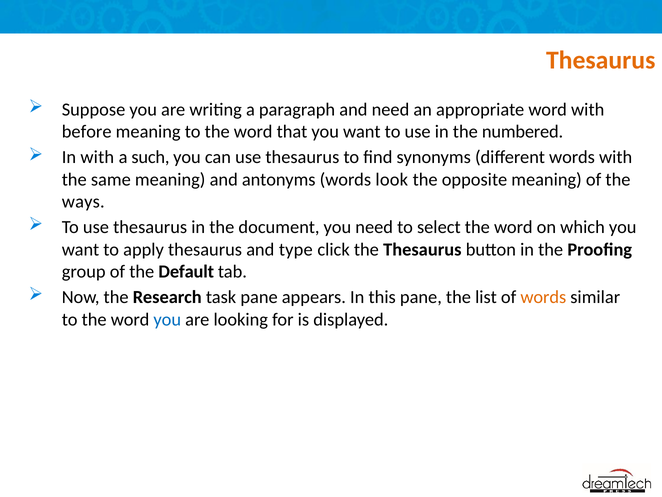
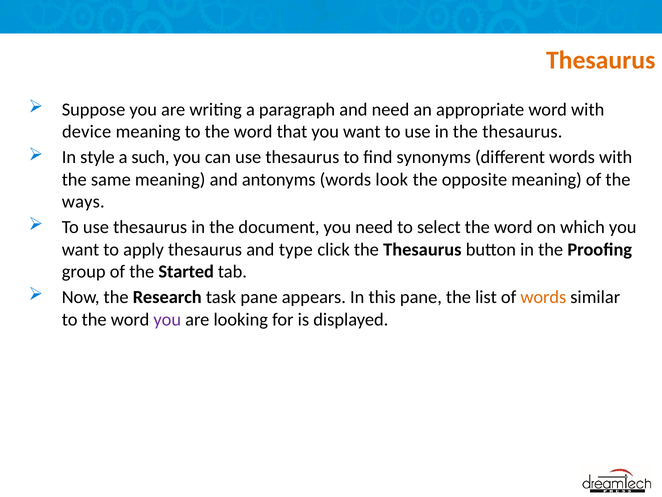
before: before -> device
in the numbered: numbered -> thesaurus
In with: with -> style
Default: Default -> Started
you at (167, 319) colour: blue -> purple
